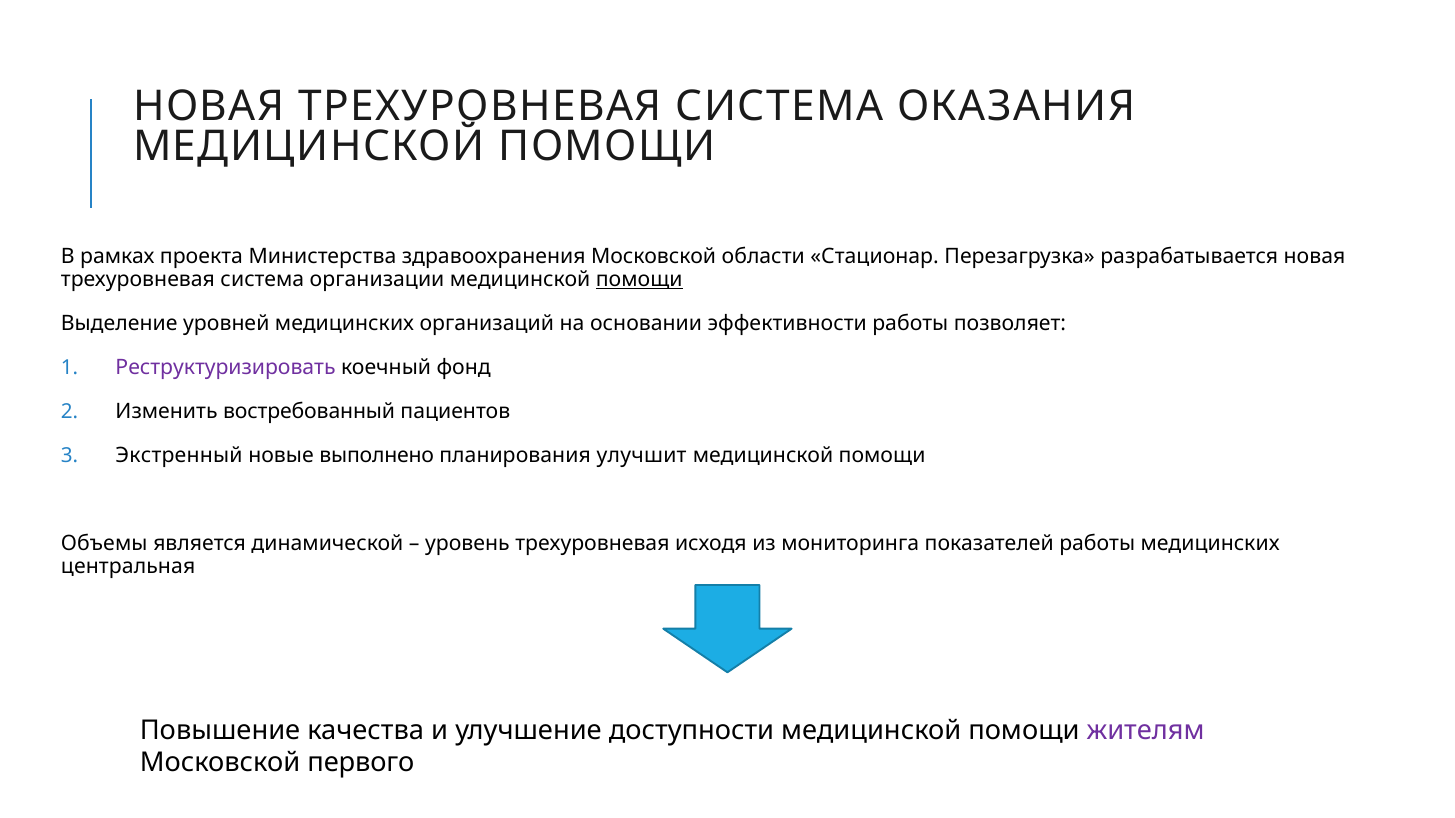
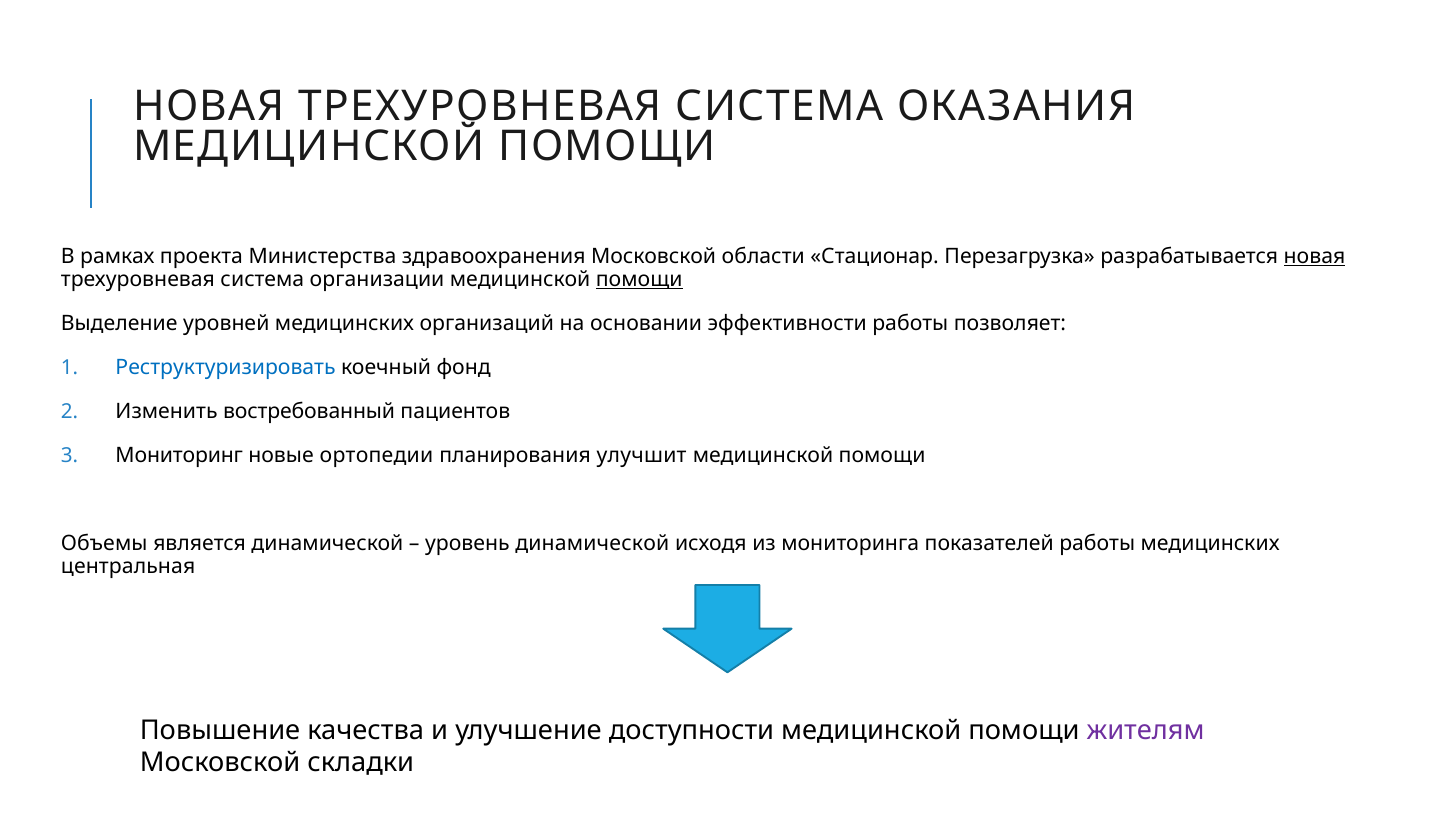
новая at (1315, 256) underline: none -> present
Реструктуризировать colour: purple -> blue
Экстренный: Экстренный -> Мониторинг
выполнено: выполнено -> ортопедии
уровень трехуровневая: трехуровневая -> динамической
первого: первого -> складки
